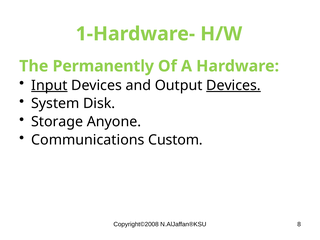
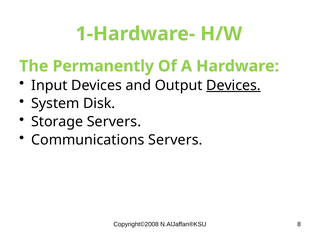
Input underline: present -> none
Storage Anyone: Anyone -> Servers
Communications Custom: Custom -> Servers
